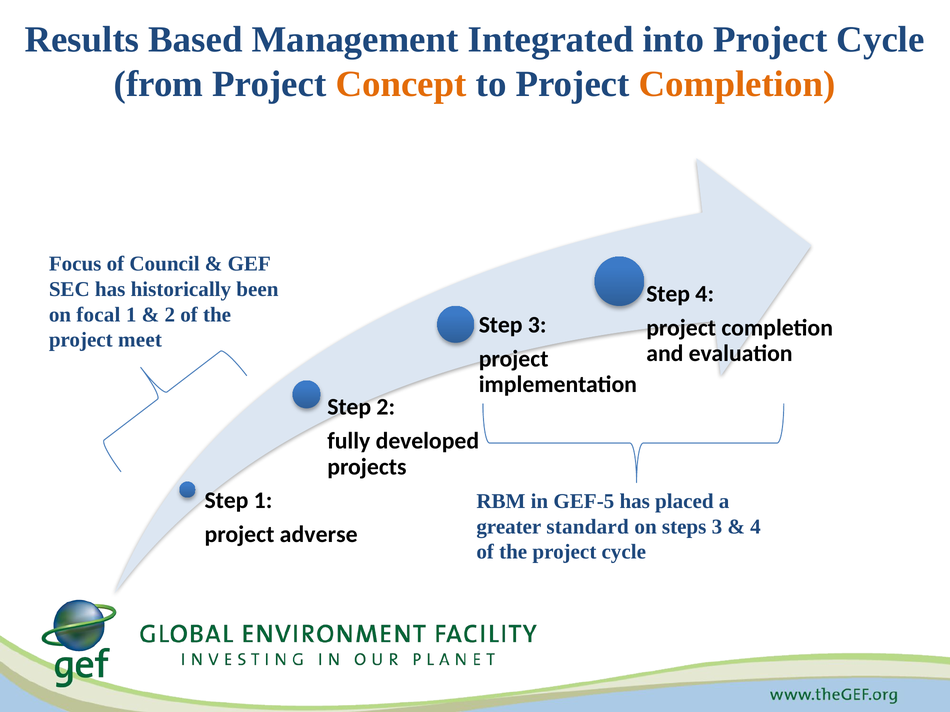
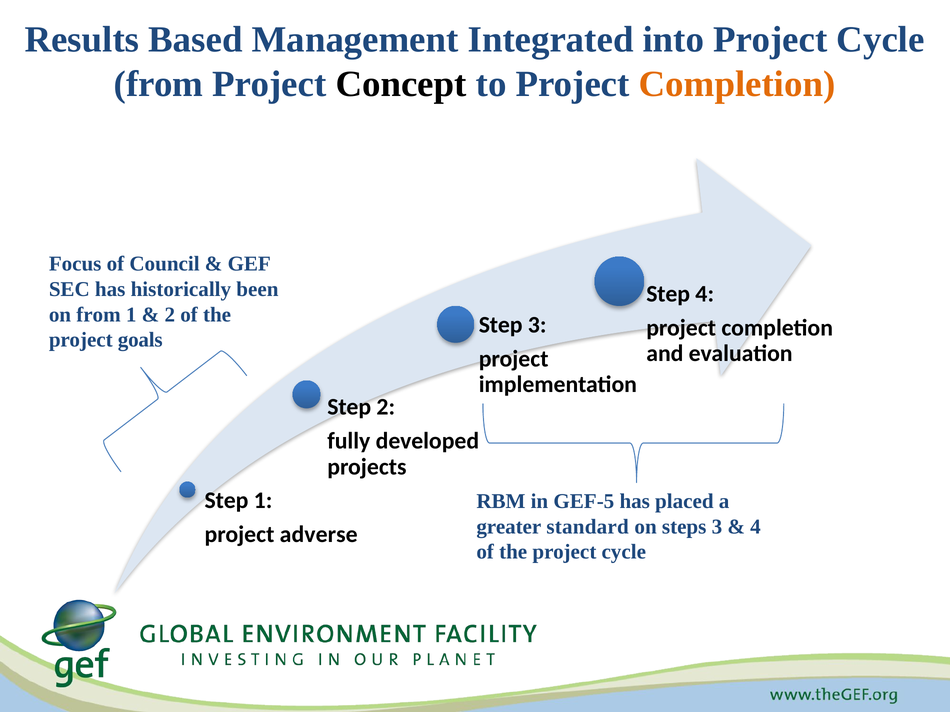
Concept colour: orange -> black
on focal: focal -> from
meet: meet -> goals
